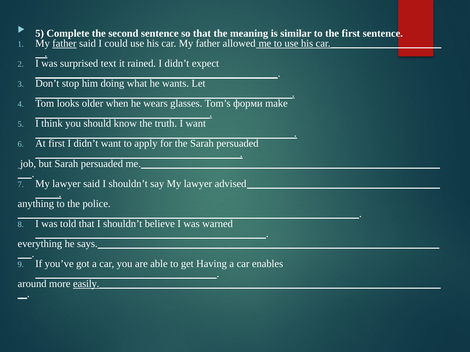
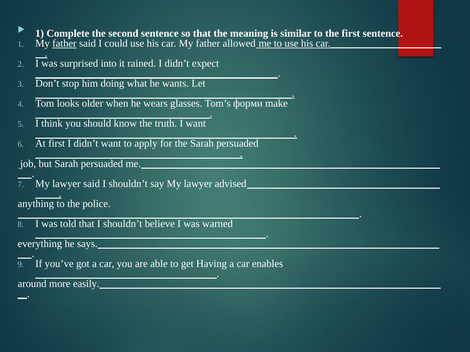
5 at (40, 33): 5 -> 1
text: text -> into
easily underline: present -> none
